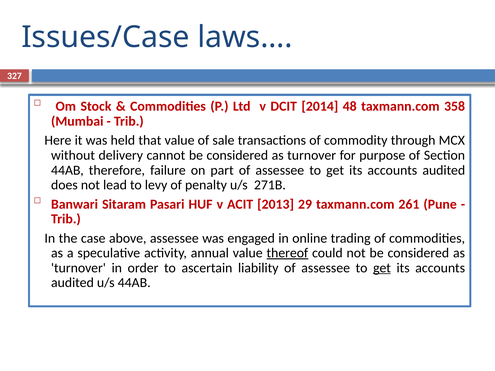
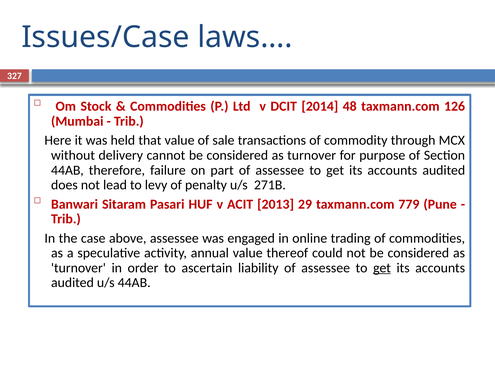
358: 358 -> 126
261: 261 -> 779
thereof underline: present -> none
